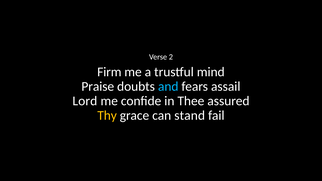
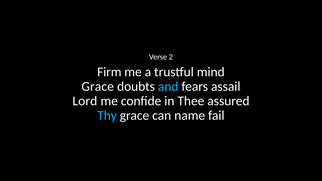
Praise at (98, 86): Praise -> Grace
Thy colour: yellow -> light blue
stand: stand -> name
